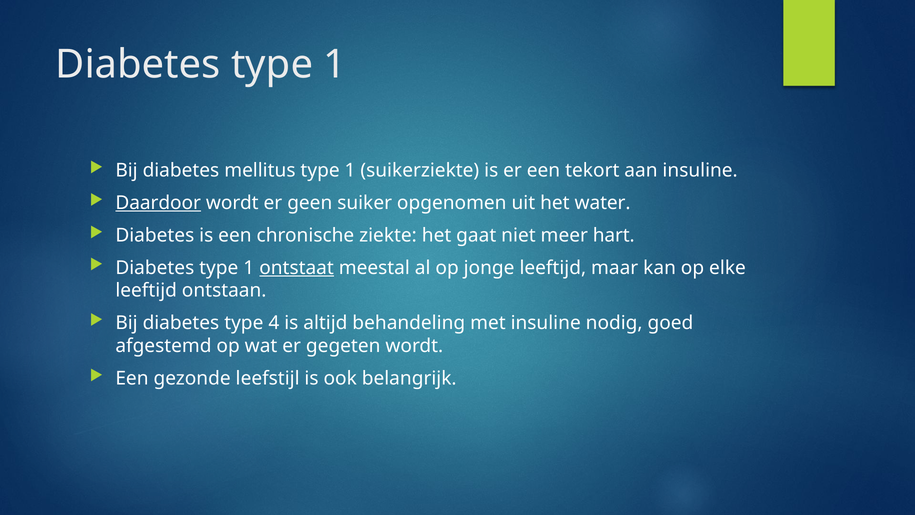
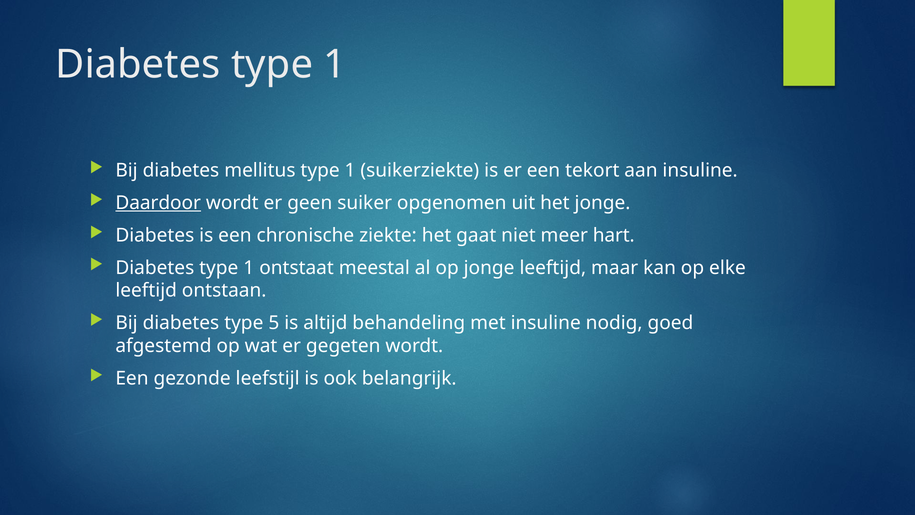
het water: water -> jonge
ontstaat underline: present -> none
4: 4 -> 5
